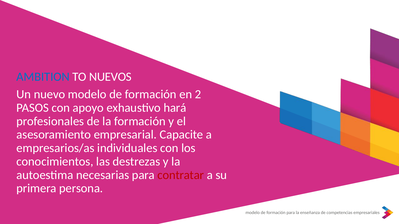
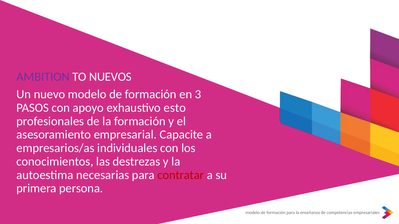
AMBITION colour: blue -> purple
2: 2 -> 3
hará: hará -> esto
